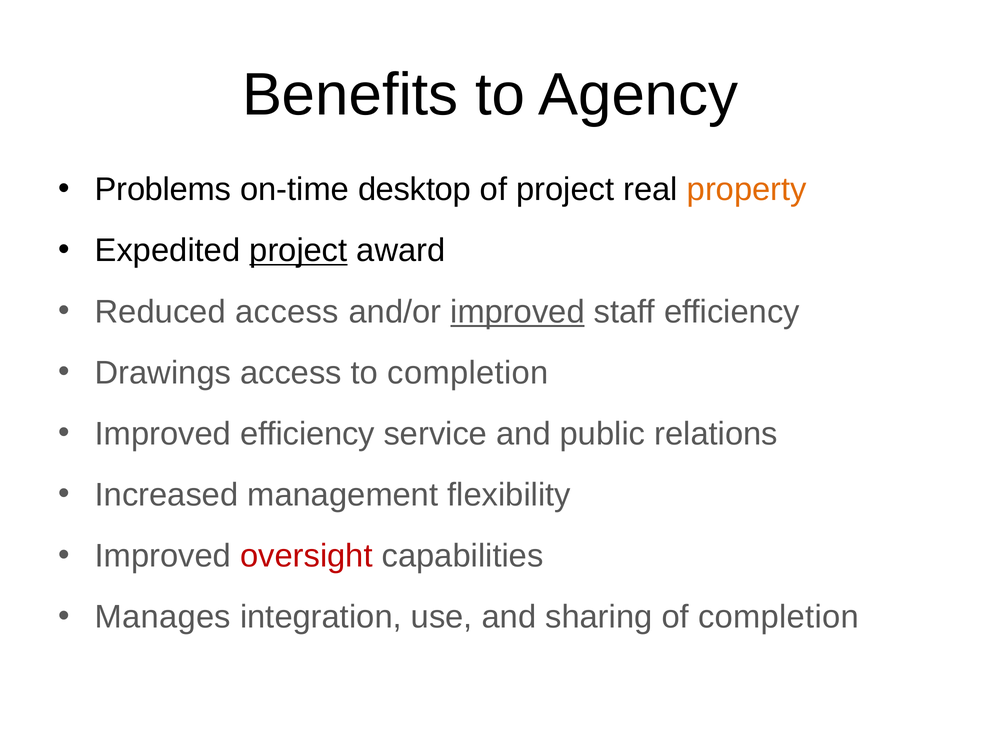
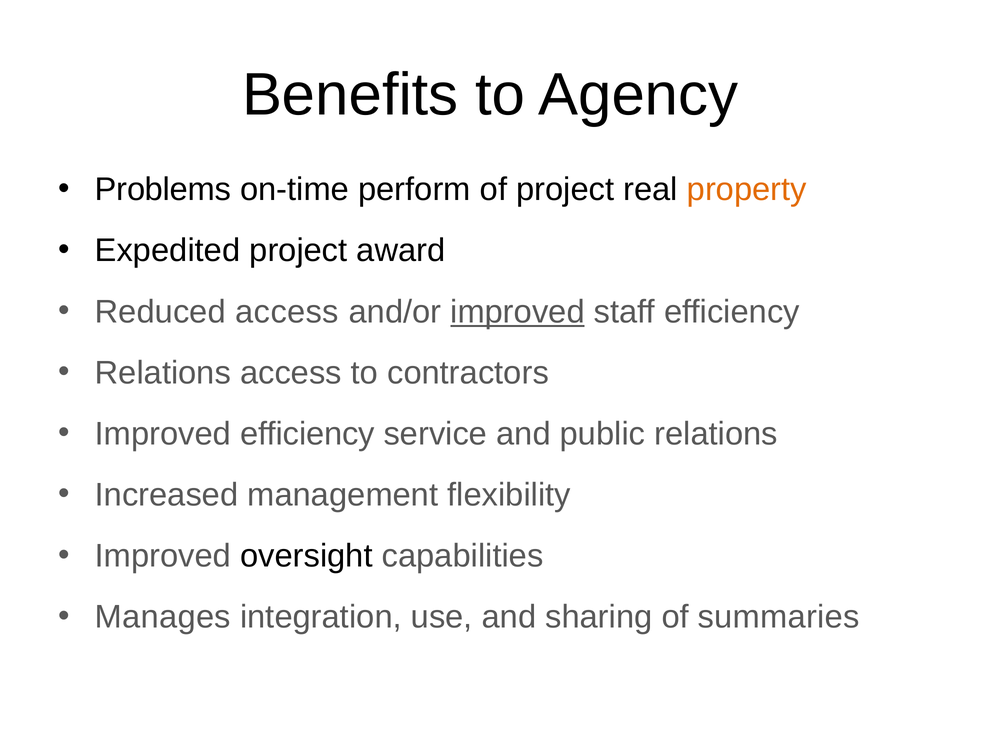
desktop: desktop -> perform
project at (298, 251) underline: present -> none
Drawings at (163, 373): Drawings -> Relations
to completion: completion -> contractors
oversight colour: red -> black
of completion: completion -> summaries
